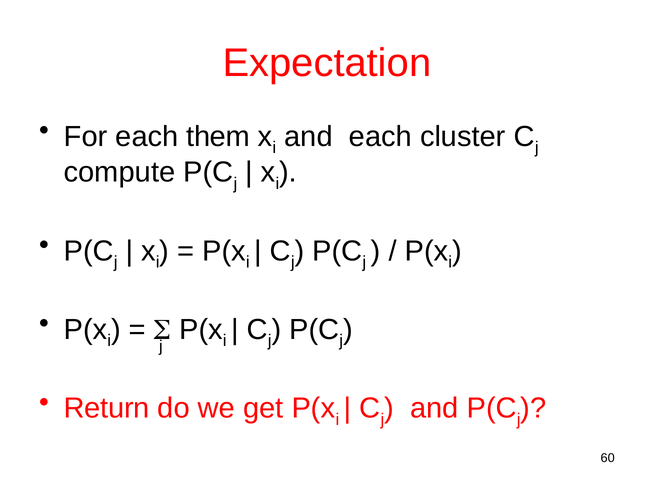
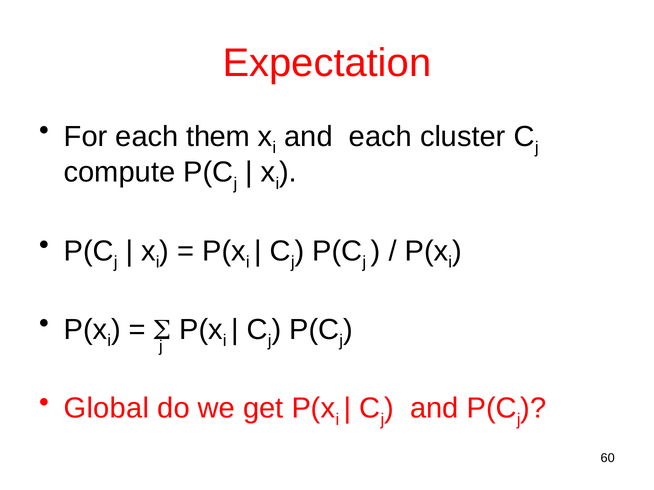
Return: Return -> Global
